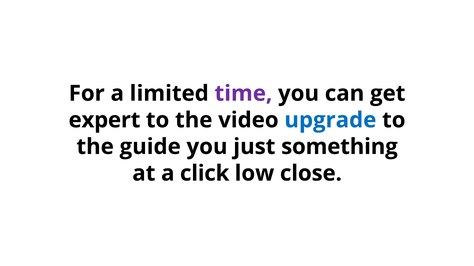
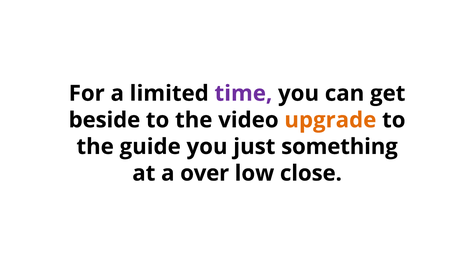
expert: expert -> beside
upgrade colour: blue -> orange
click: click -> over
